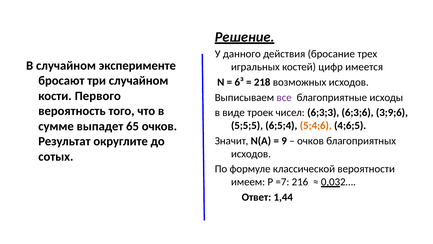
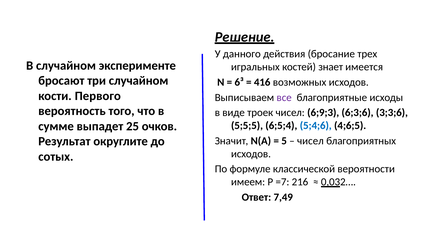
цифр: цифр -> знает
218: 218 -> 416
6;3;3: 6;3;3 -> 6;9;3
3;9;6: 3;9;6 -> 3;3;6
65: 65 -> 25
5;4;6 colour: orange -> blue
9: 9 -> 5
очков at (310, 141): очков -> чисел
1,44: 1,44 -> 7,49
